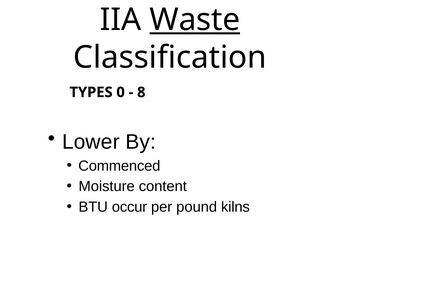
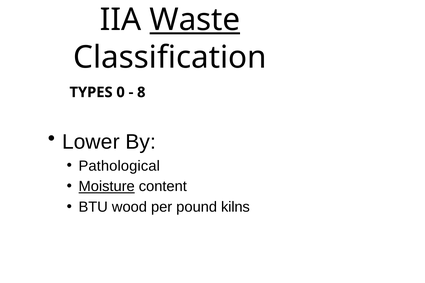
Commenced: Commenced -> Pathological
Moisture underline: none -> present
occur: occur -> wood
